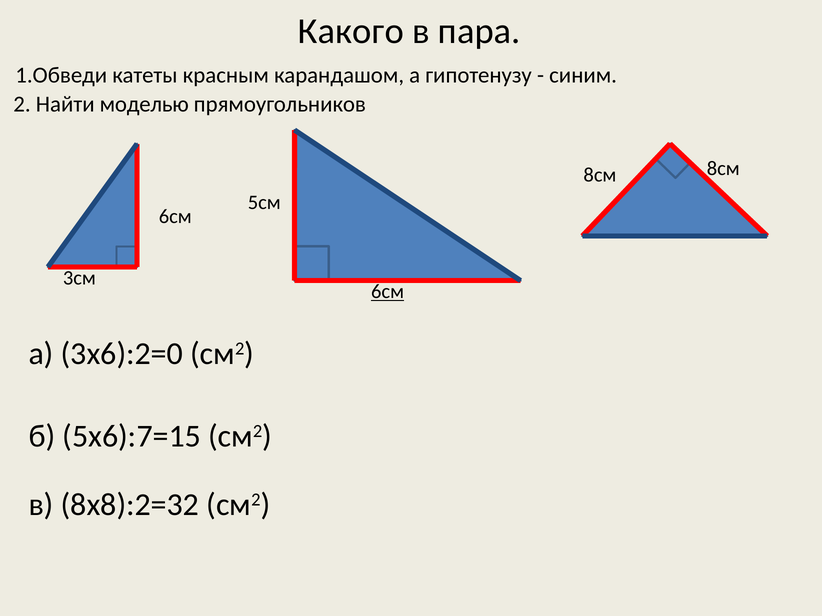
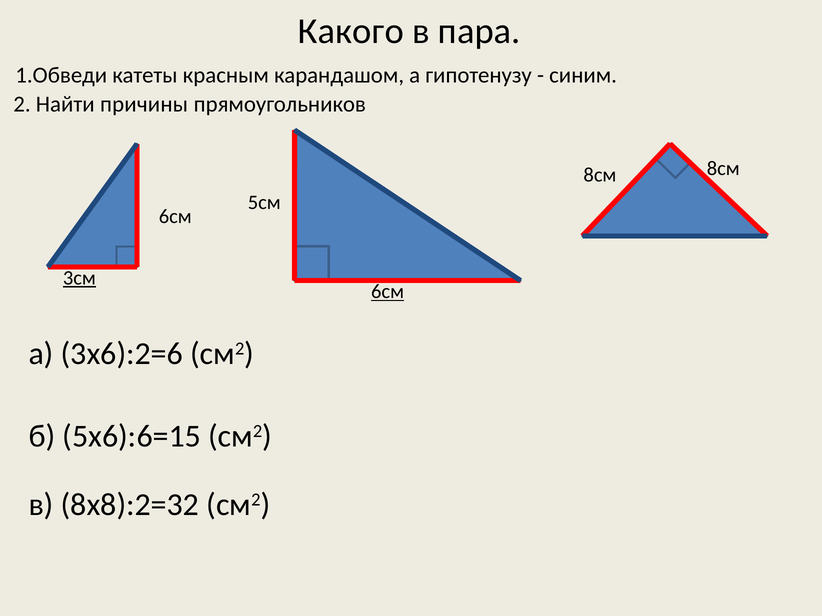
моделью: моделью -> причины
3см underline: none -> present
3х6):2=0: 3х6):2=0 -> 3х6):2=6
5х6):7=15: 5х6):7=15 -> 5х6):6=15
